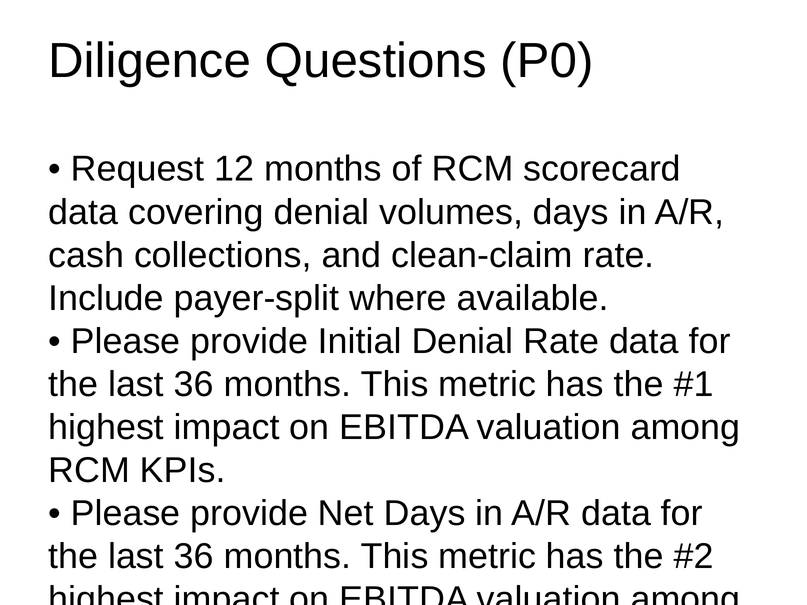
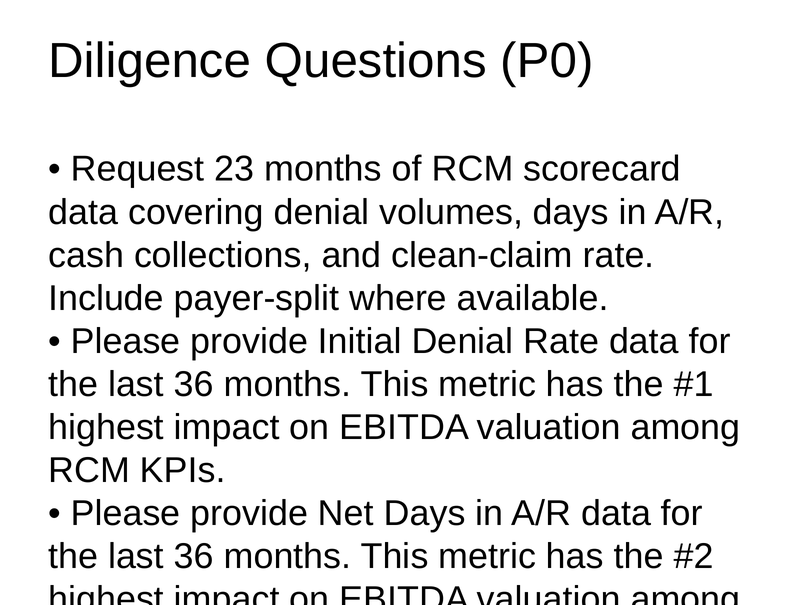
12: 12 -> 23
